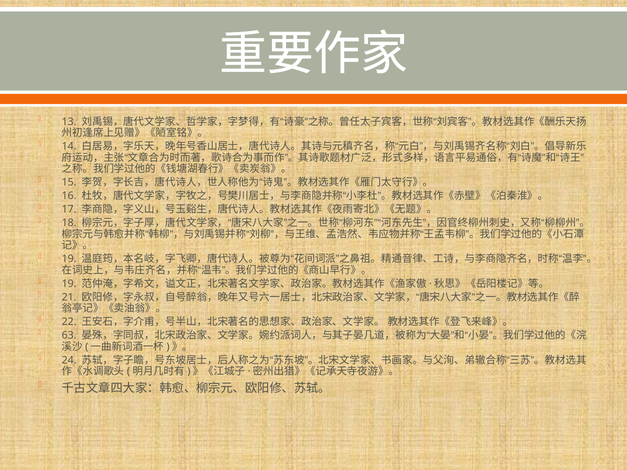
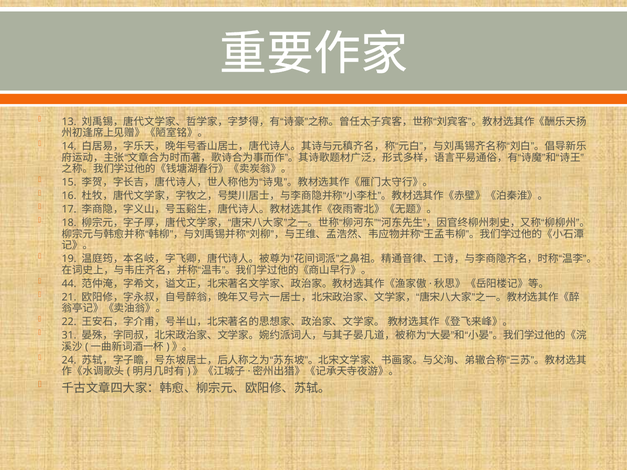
19 at (69, 284): 19 -> 44
63: 63 -> 31
